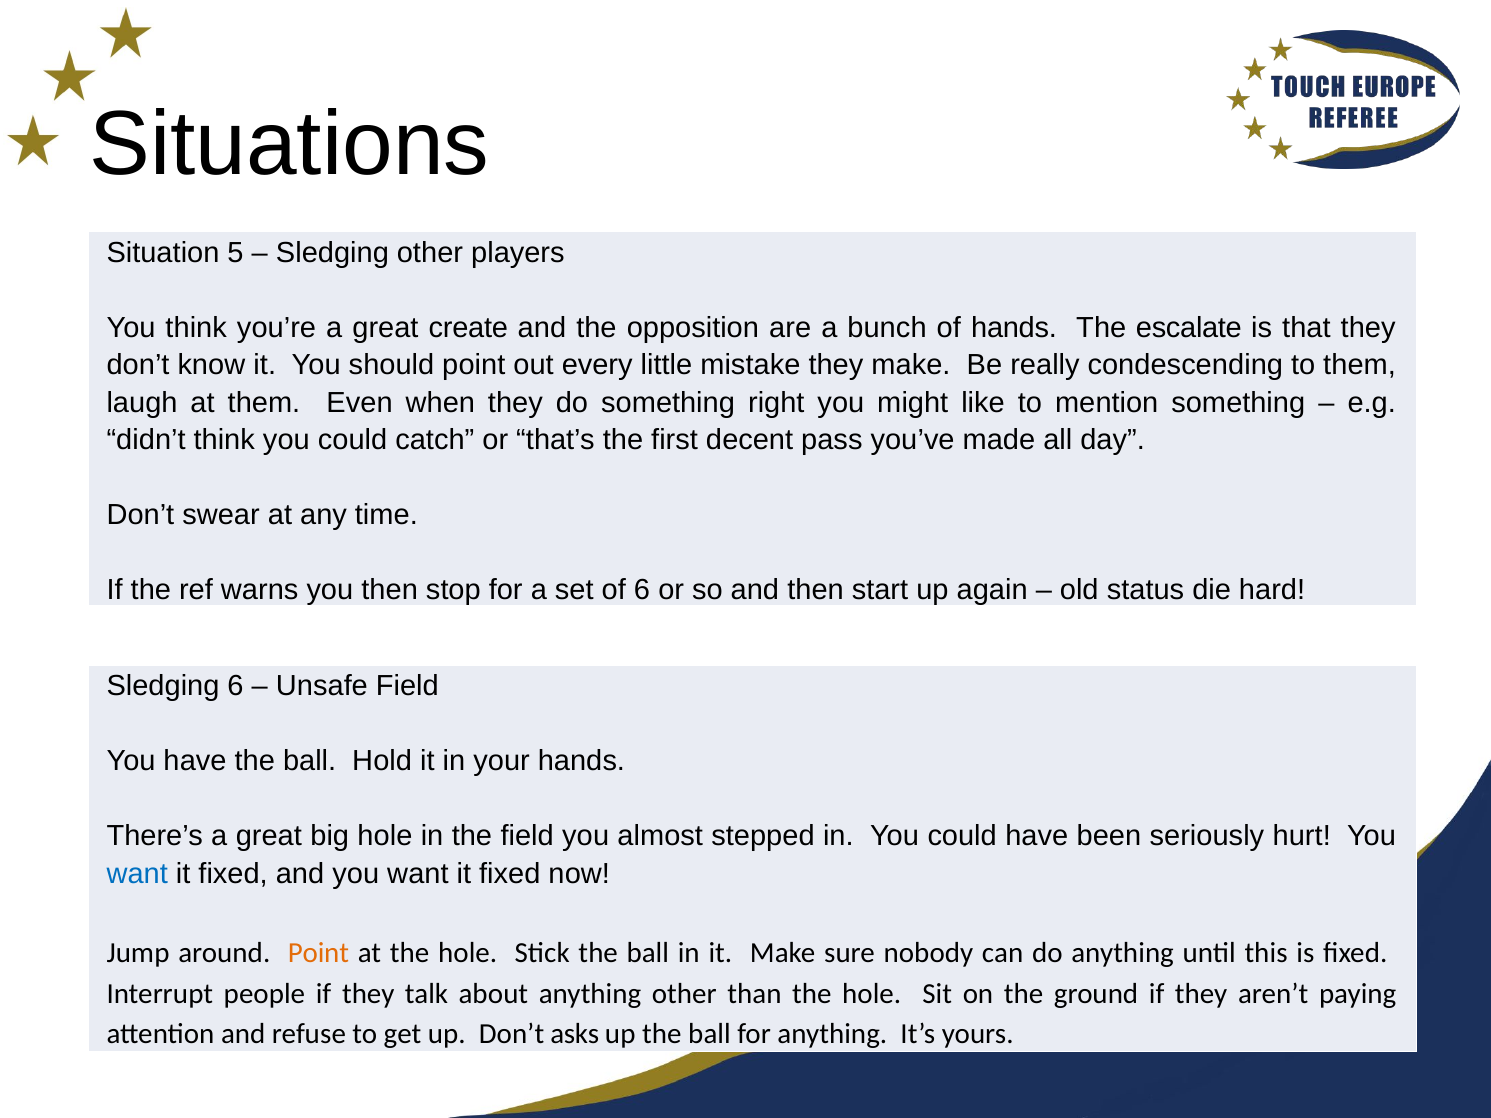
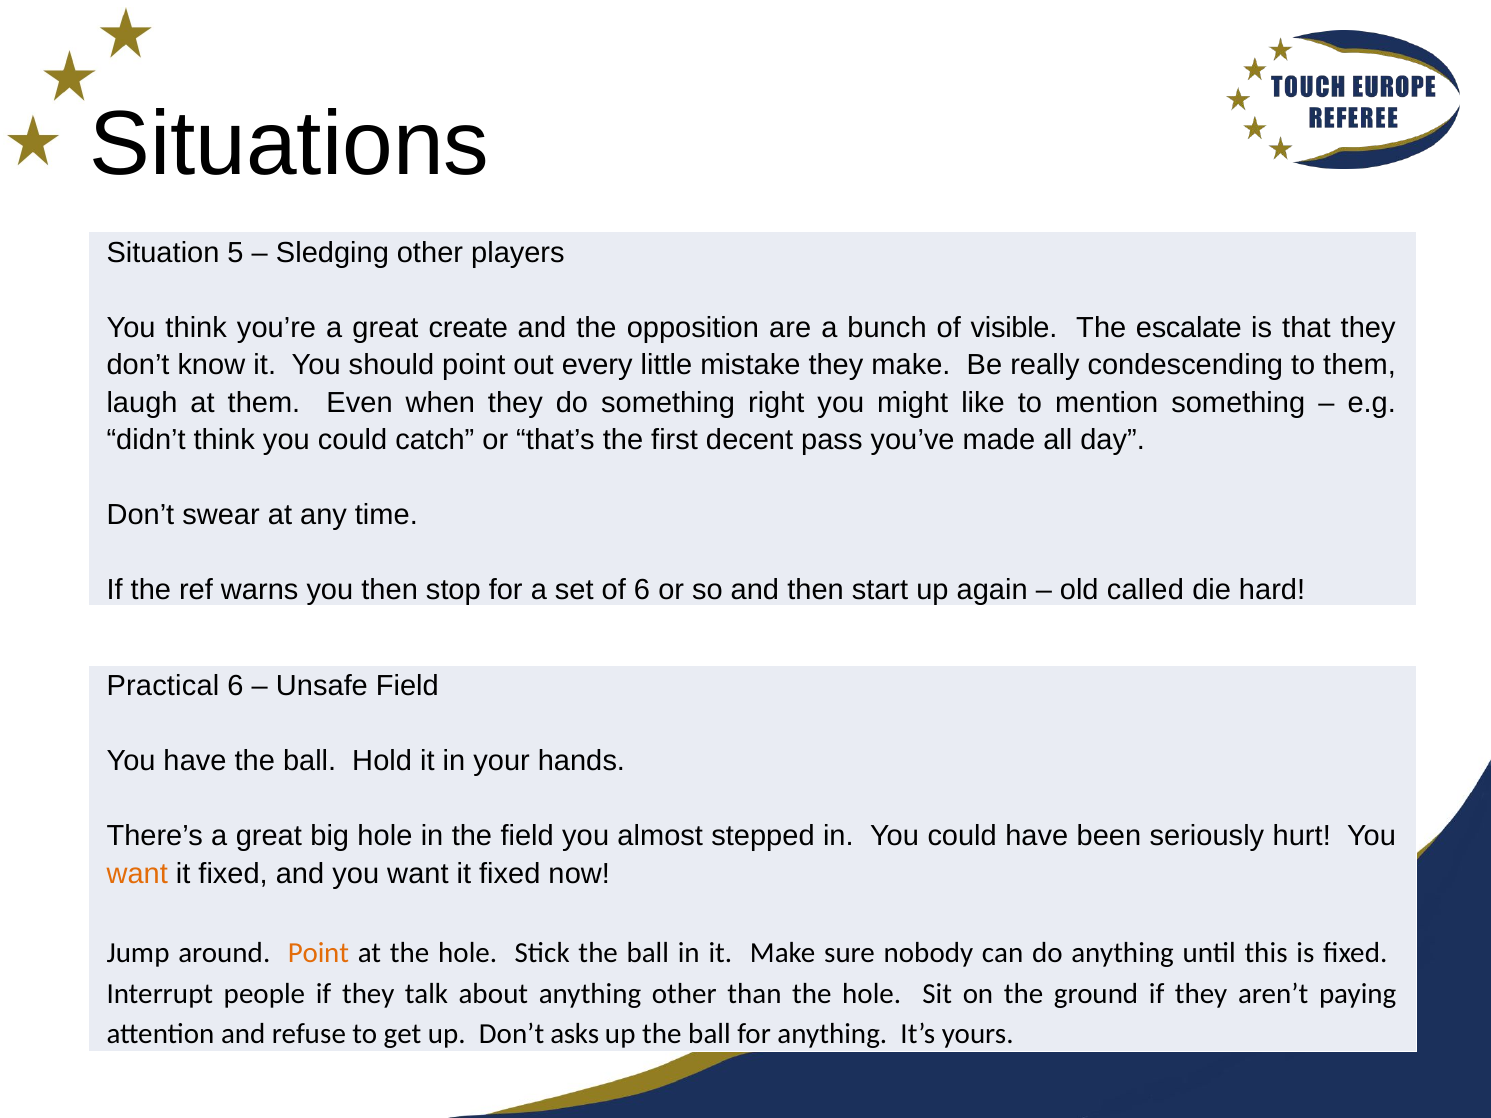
of hands: hands -> visible
status: status -> called
Sledging at (163, 686): Sledging -> Practical
want at (137, 874) colour: blue -> orange
